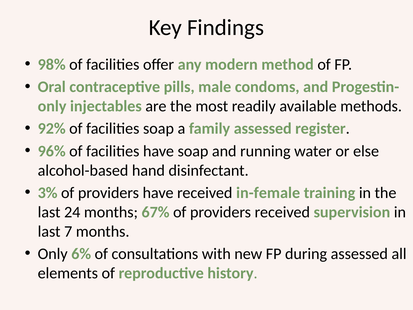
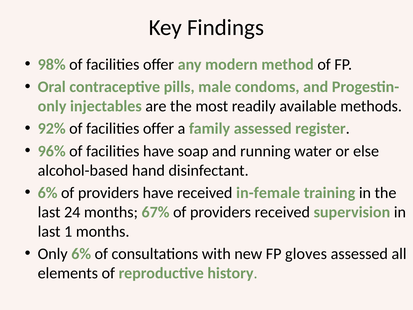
92% of facilities soap: soap -> offer
3% at (48, 193): 3% -> 6%
7: 7 -> 1
during: during -> gloves
